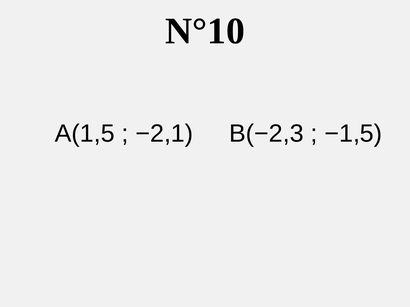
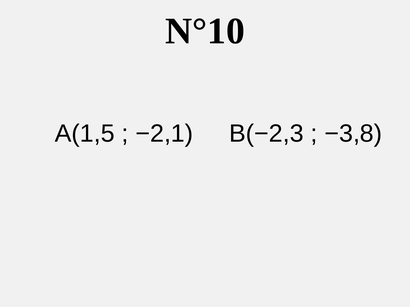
−1,5: −1,5 -> −3,8
